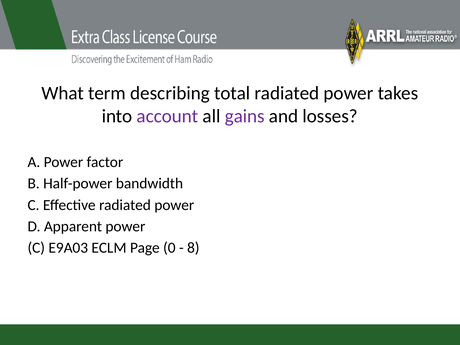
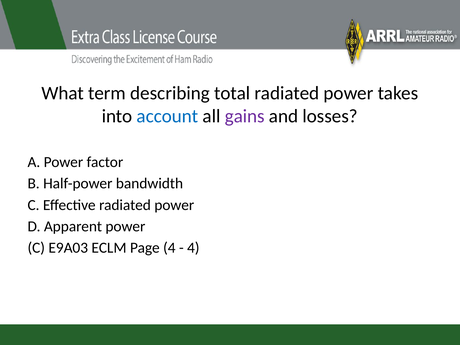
account colour: purple -> blue
Page 0: 0 -> 4
8 at (193, 248): 8 -> 4
